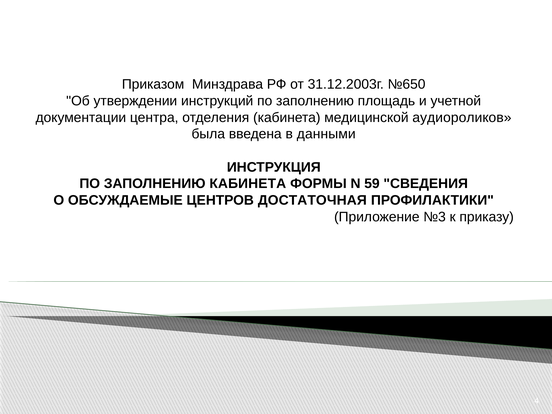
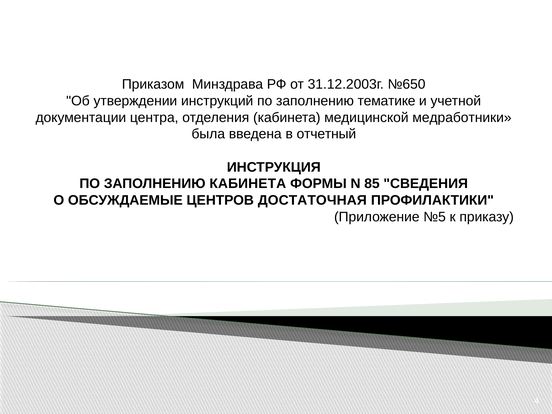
площадь: площадь -> тематике
аудиороликов: аудиороликов -> медработники
данными: данными -> отчетный
59: 59 -> 85
№3: №3 -> №5
